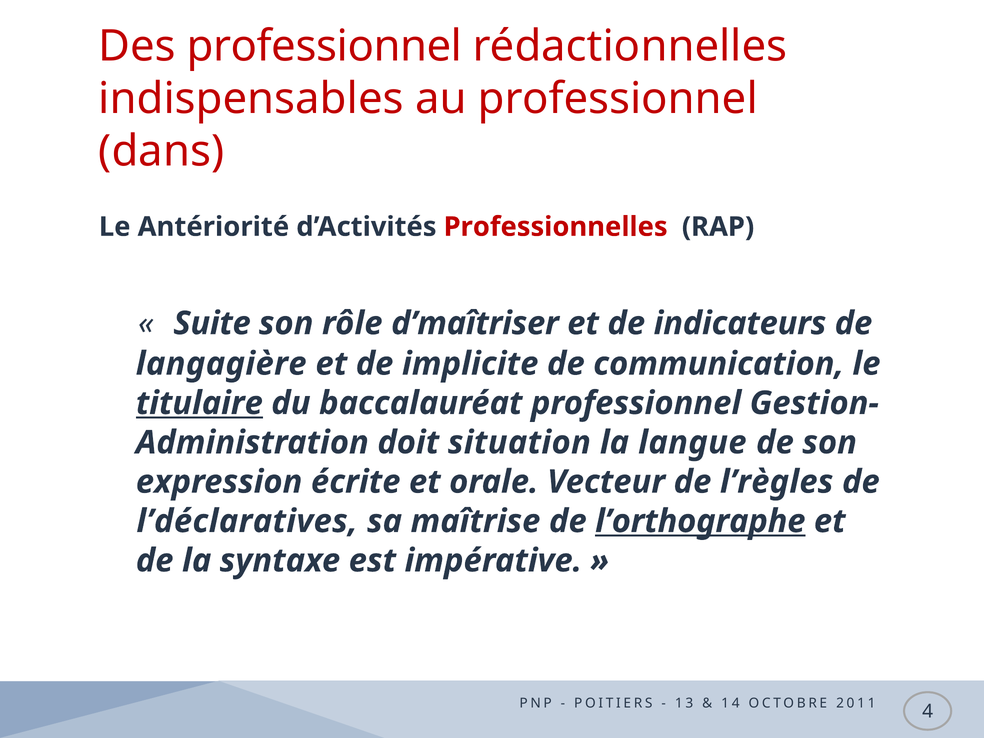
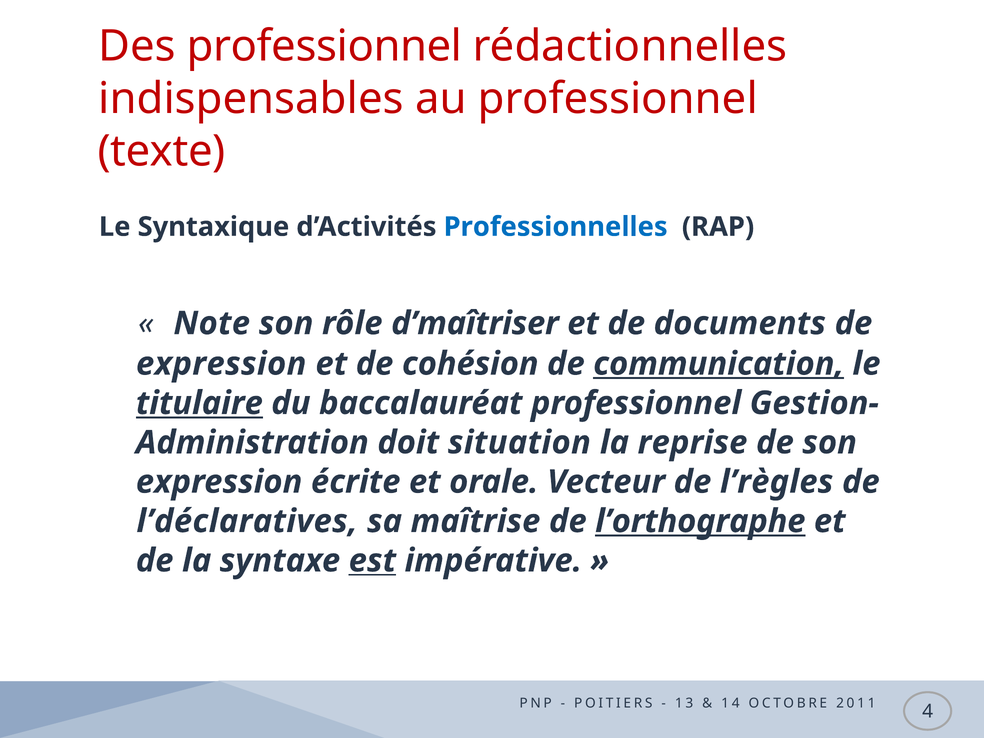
dans: dans -> texte
Antériorité: Antériorité -> Syntaxique
Professionnelles colour: red -> blue
Suite: Suite -> Note
indicateurs: indicateurs -> documents
langagière at (221, 364): langagière -> expression
implicite: implicite -> cohésion
communication underline: none -> present
langue: langue -> reprise
est underline: none -> present
